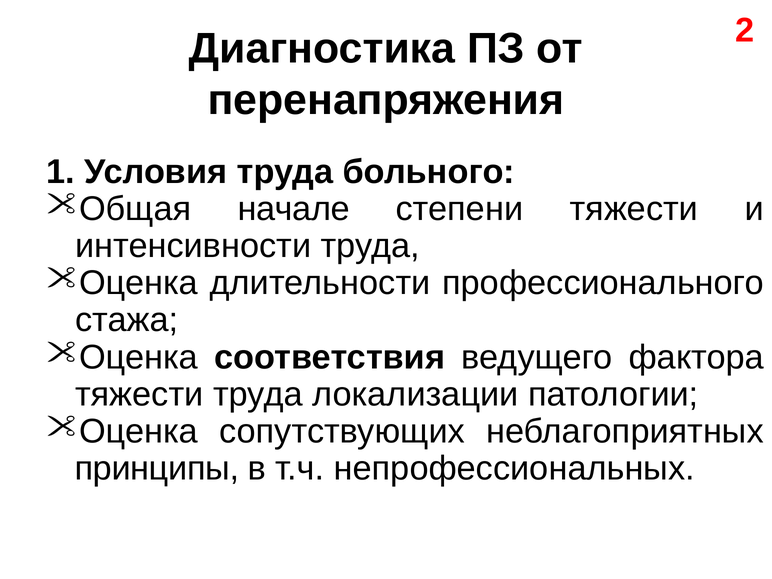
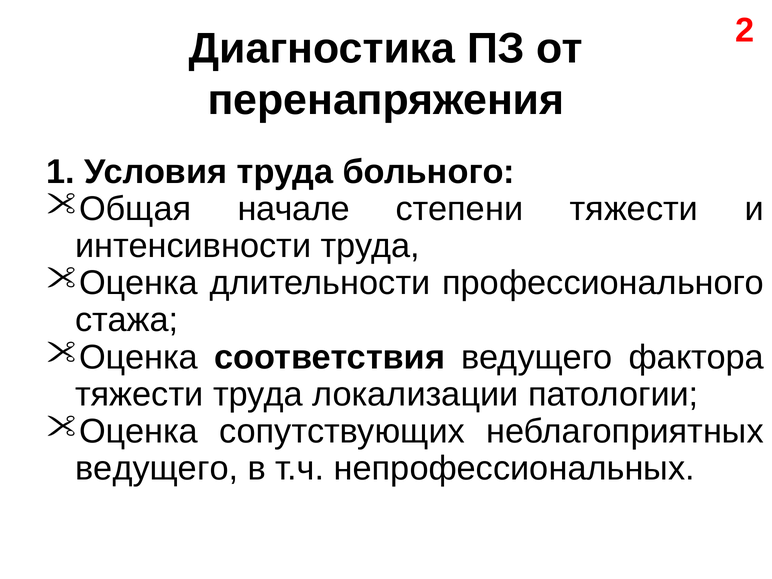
принципы at (157, 468): принципы -> ведущего
